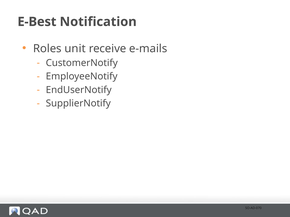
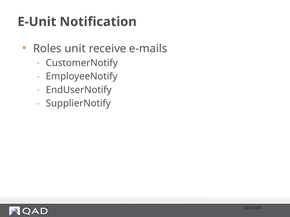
E-Best: E-Best -> E-Unit
